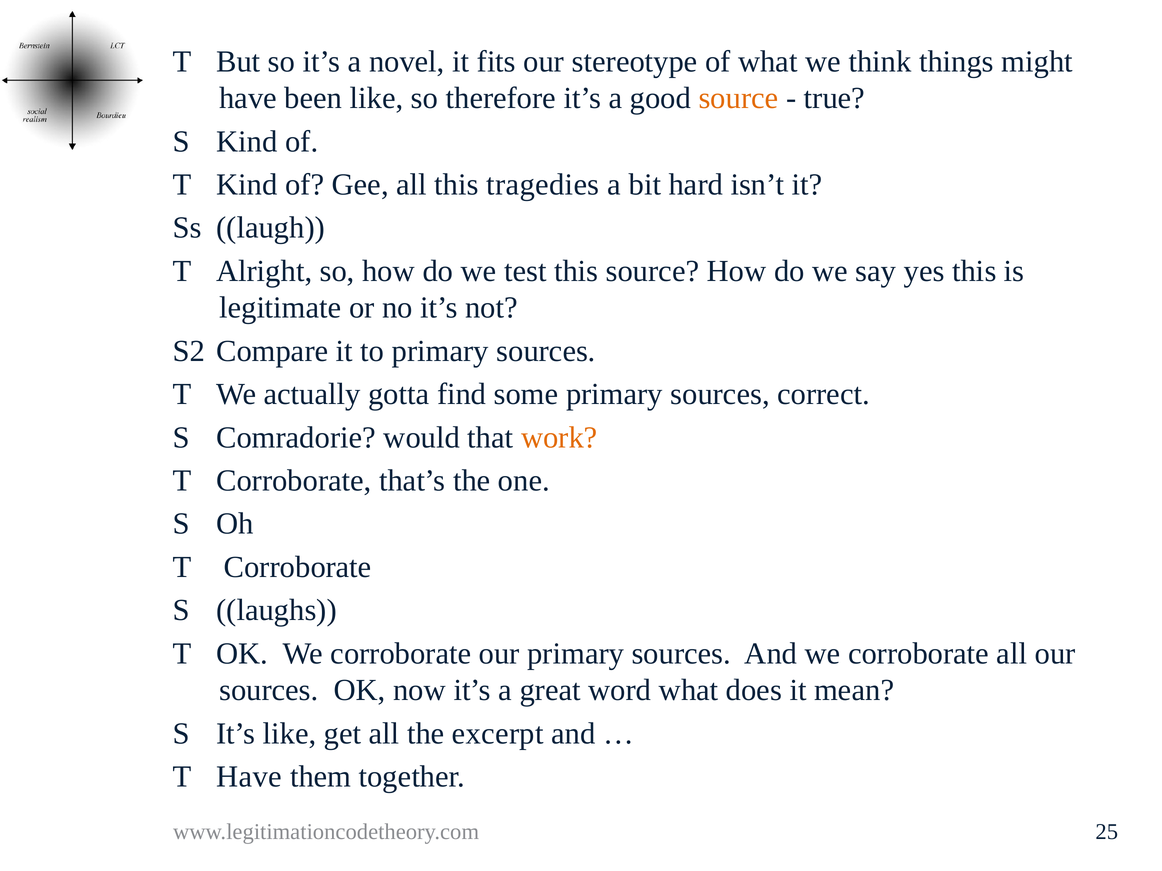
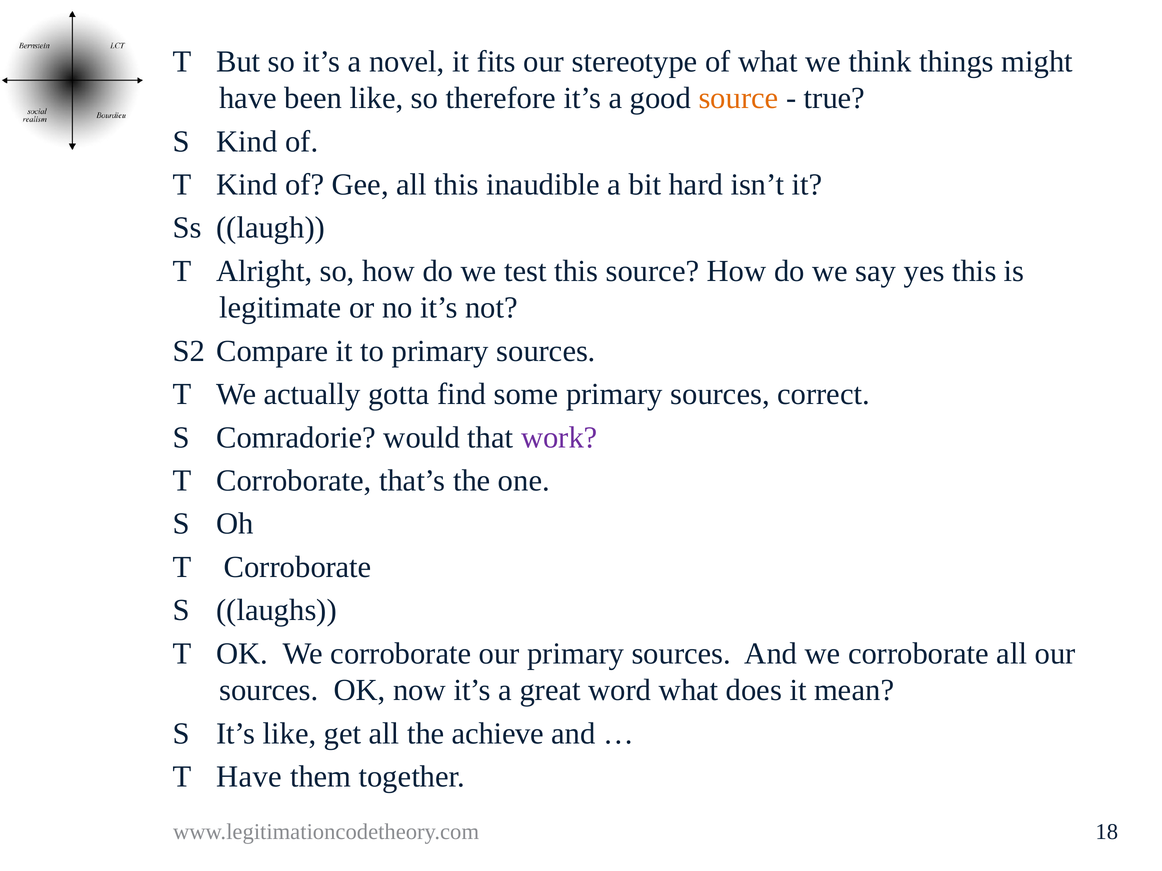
tragedies: tragedies -> inaudible
work colour: orange -> purple
excerpt: excerpt -> achieve
25: 25 -> 18
